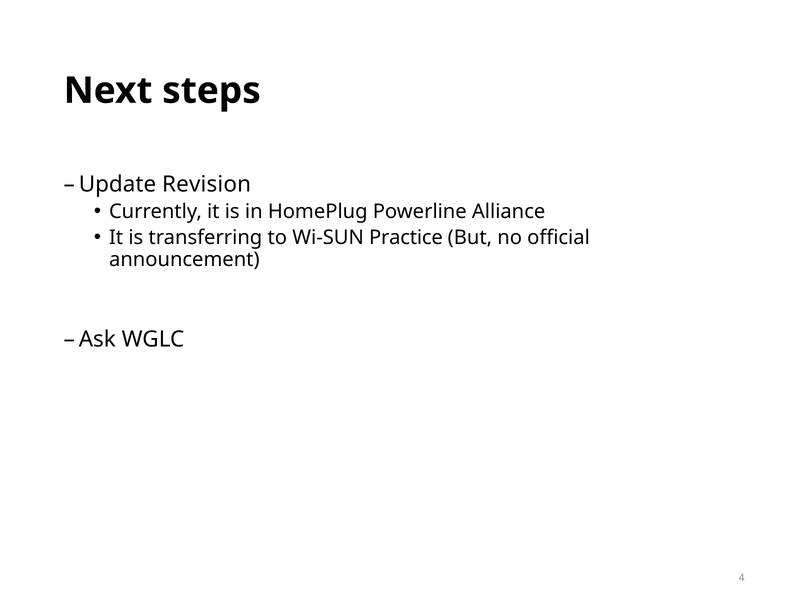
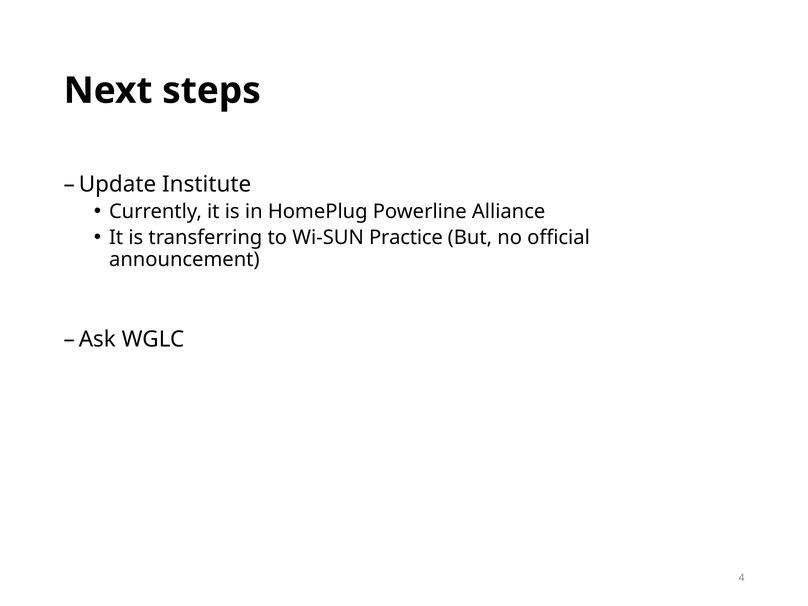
Revision: Revision -> Institute
